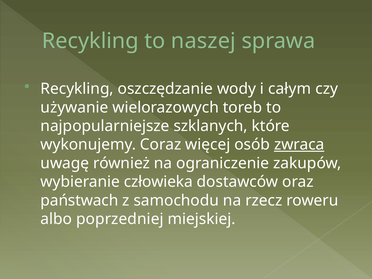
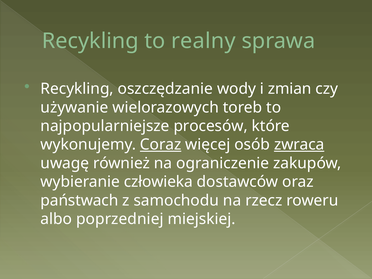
naszej: naszej -> realny
całym: całym -> zmian
szklanych: szklanych -> procesów
Coraz underline: none -> present
